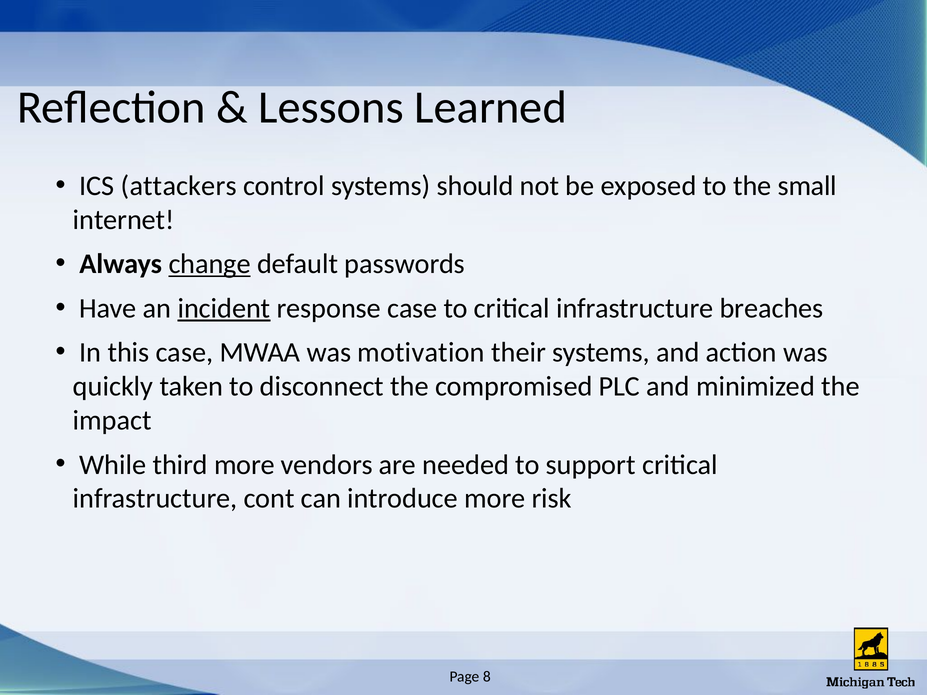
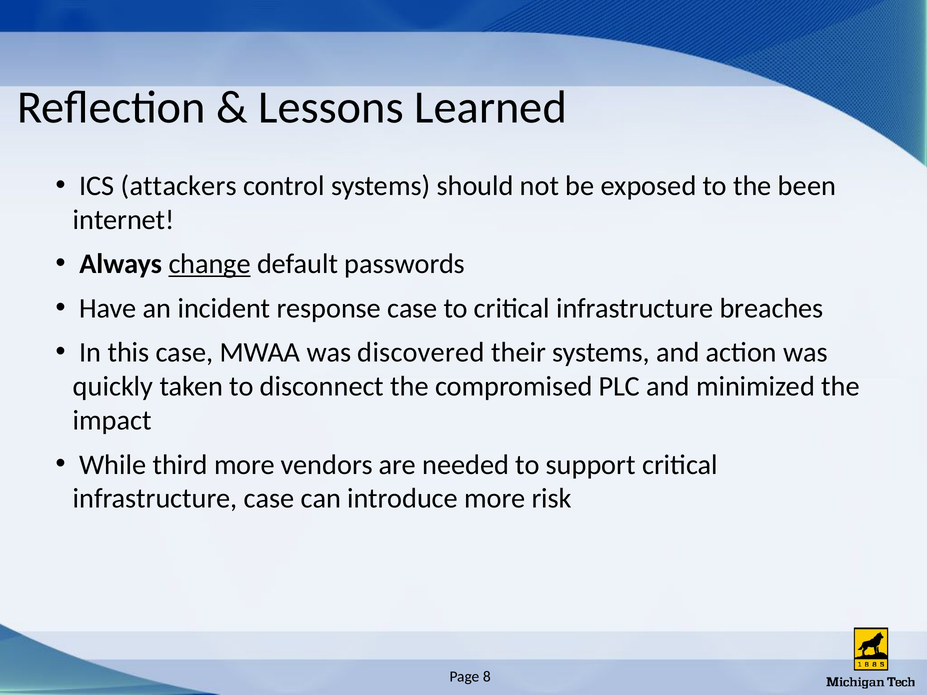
small: small -> been
incident underline: present -> none
motivation: motivation -> discovered
infrastructure cont: cont -> case
